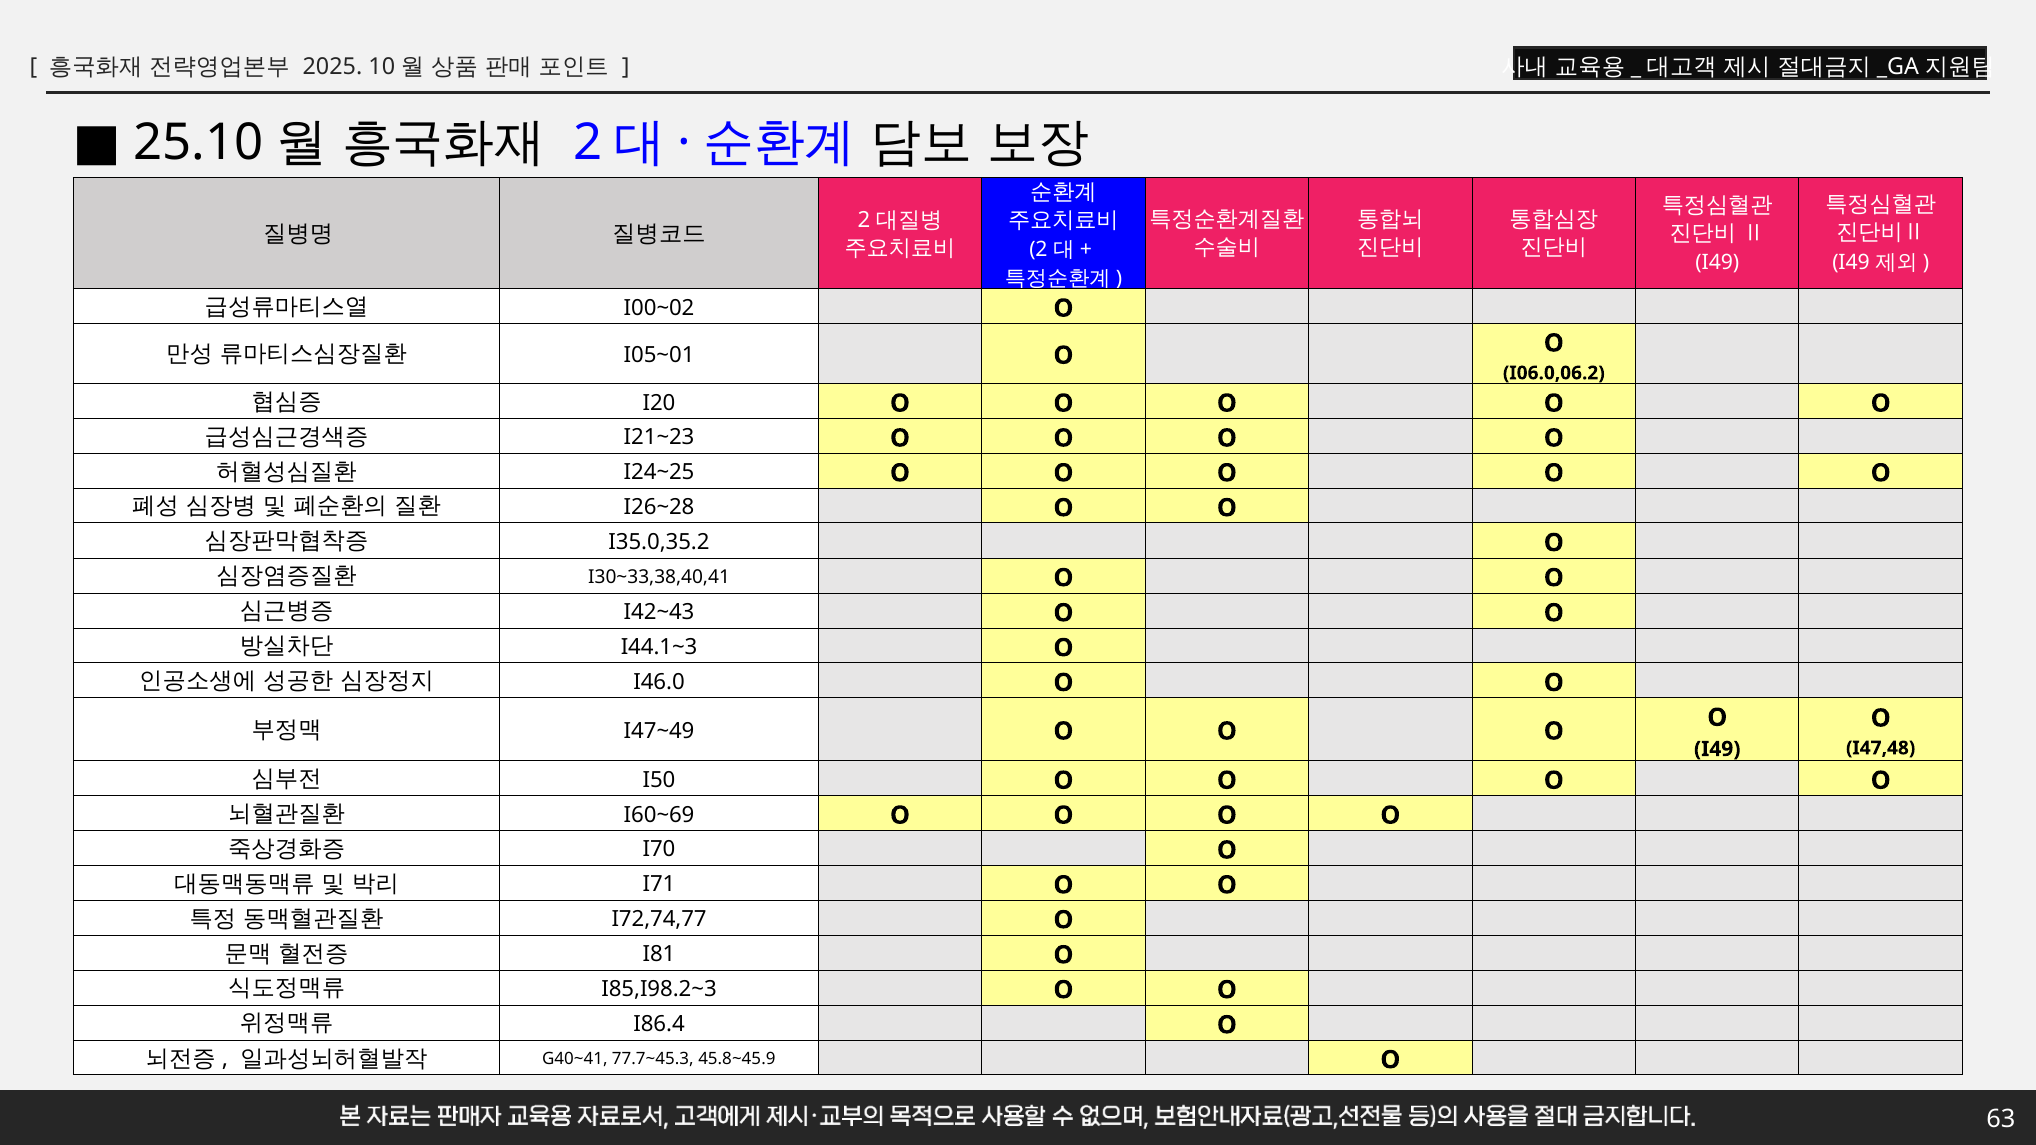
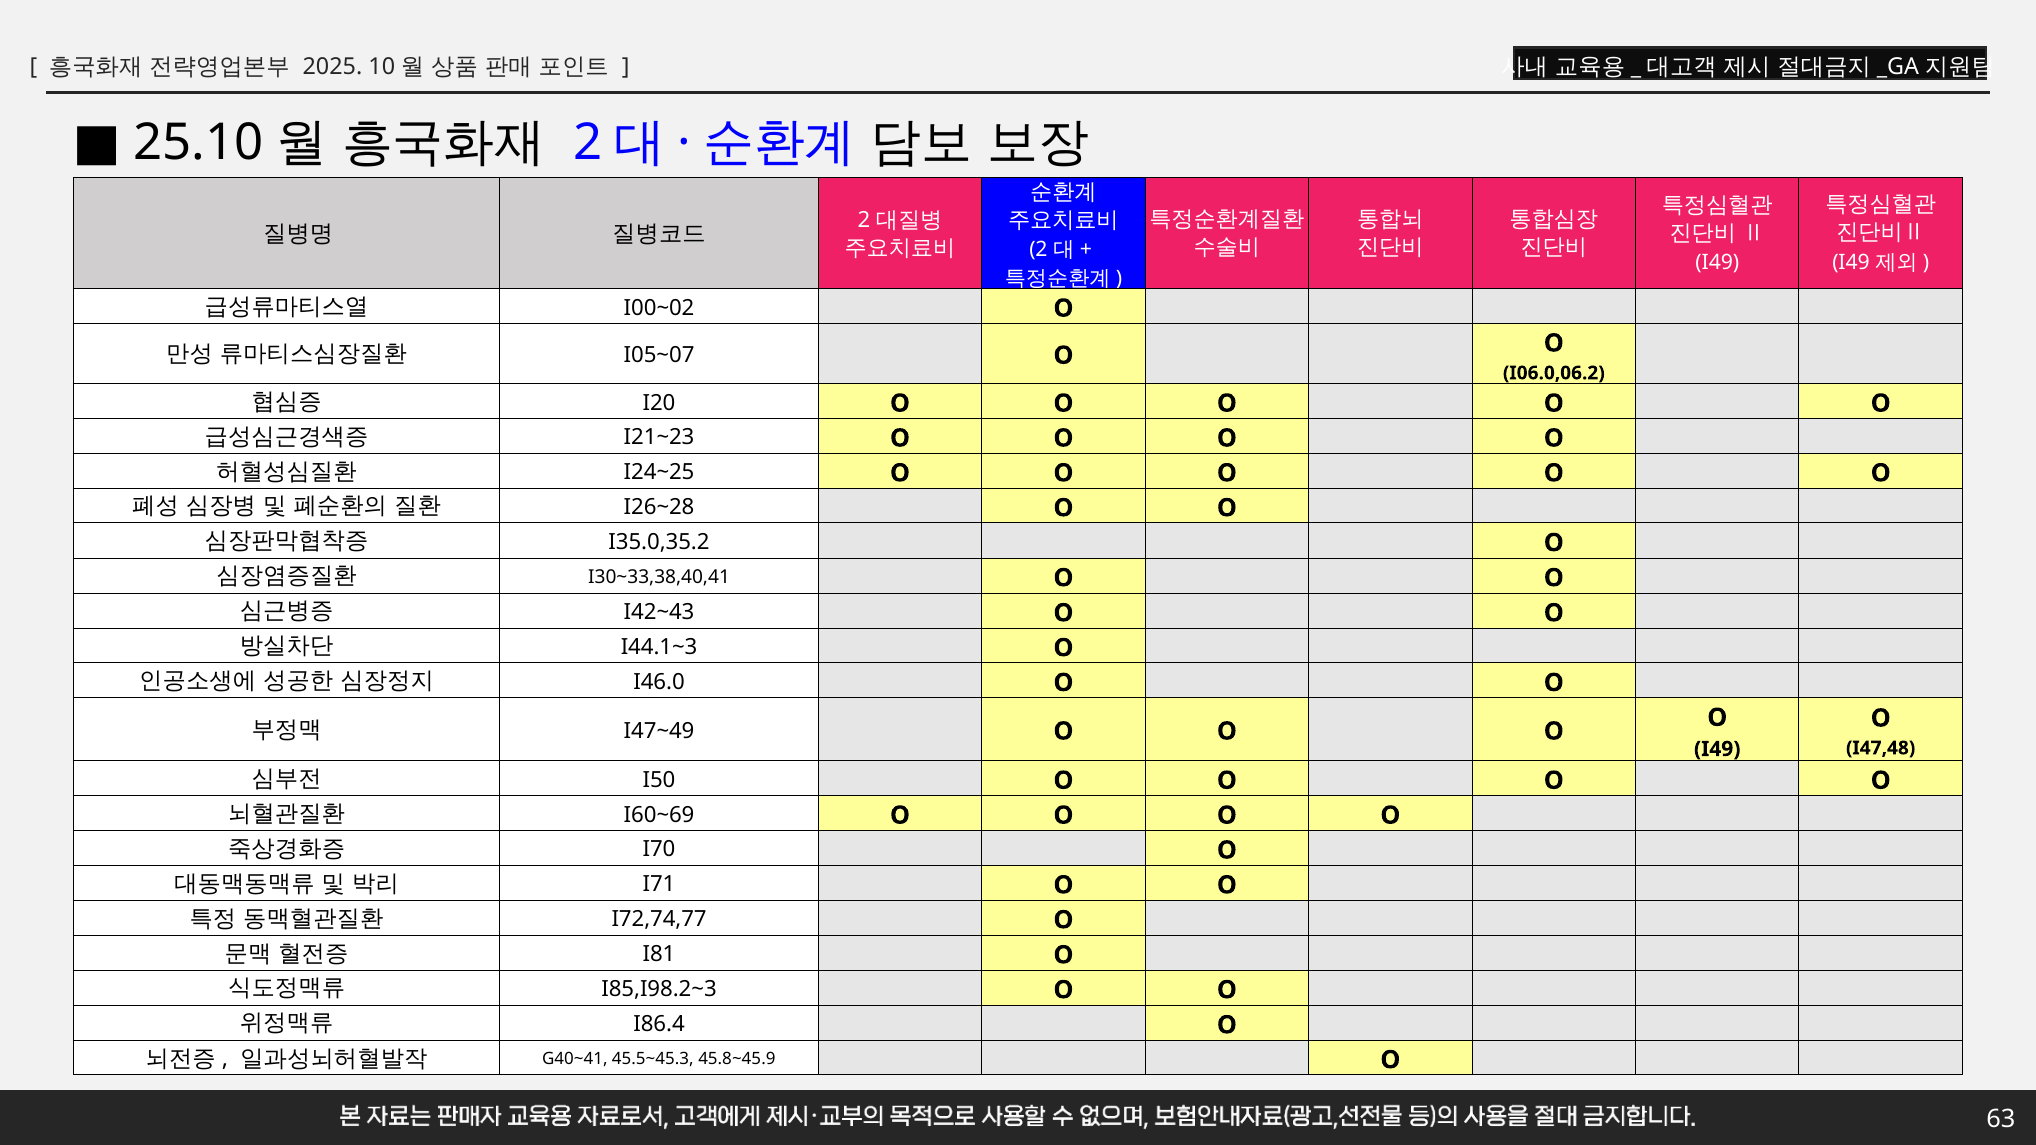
I05~01: I05~01 -> I05~07
77.7~45.3: 77.7~45.3 -> 45.5~45.3
